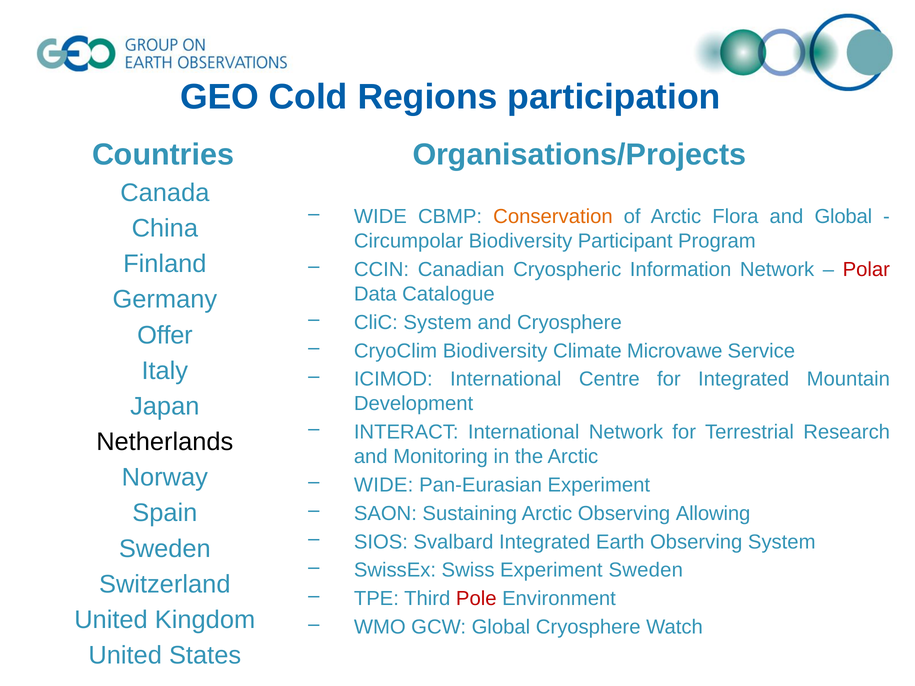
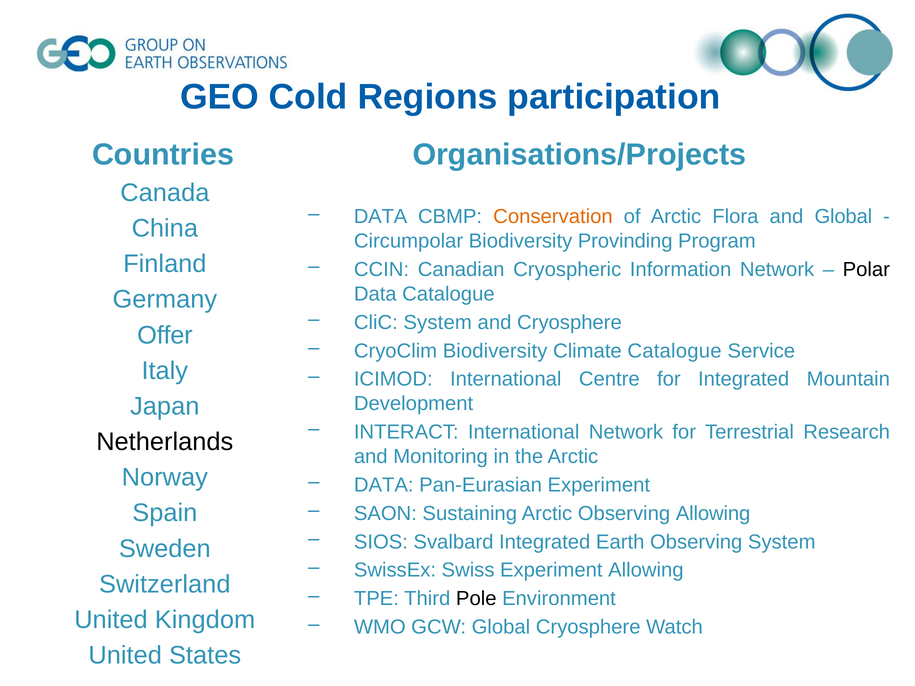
WIDE at (380, 217): WIDE -> DATA
Participant: Participant -> Provinding
Polar colour: red -> black
Climate Microvawe: Microvawe -> Catalogue
WIDE at (384, 485): WIDE -> DATA
Experiment Sweden: Sweden -> Allowing
Pole colour: red -> black
